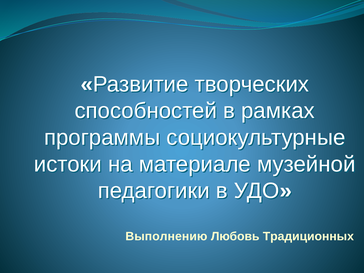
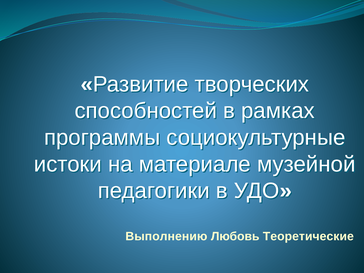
Традиционных: Традиционных -> Теоретические
